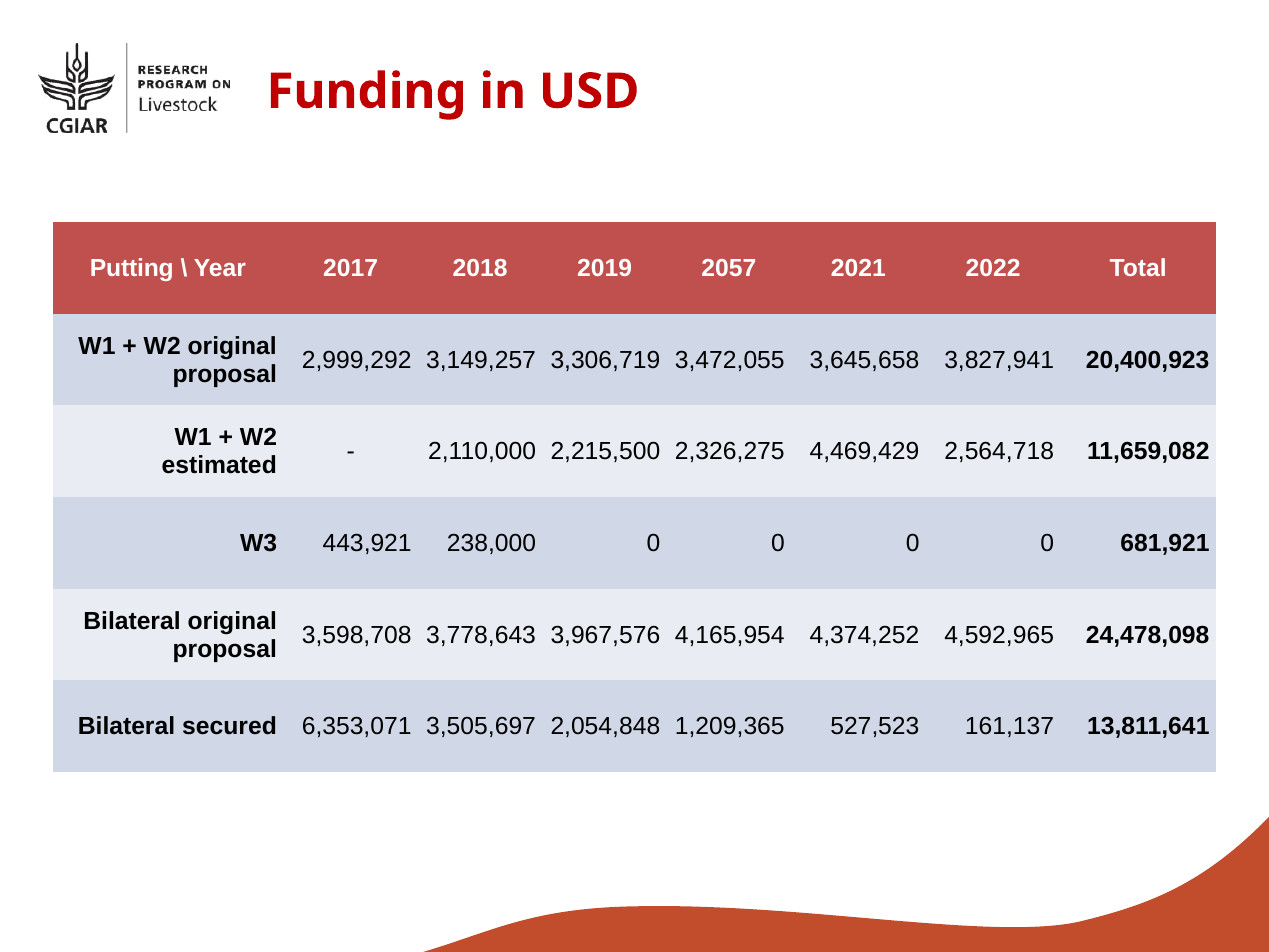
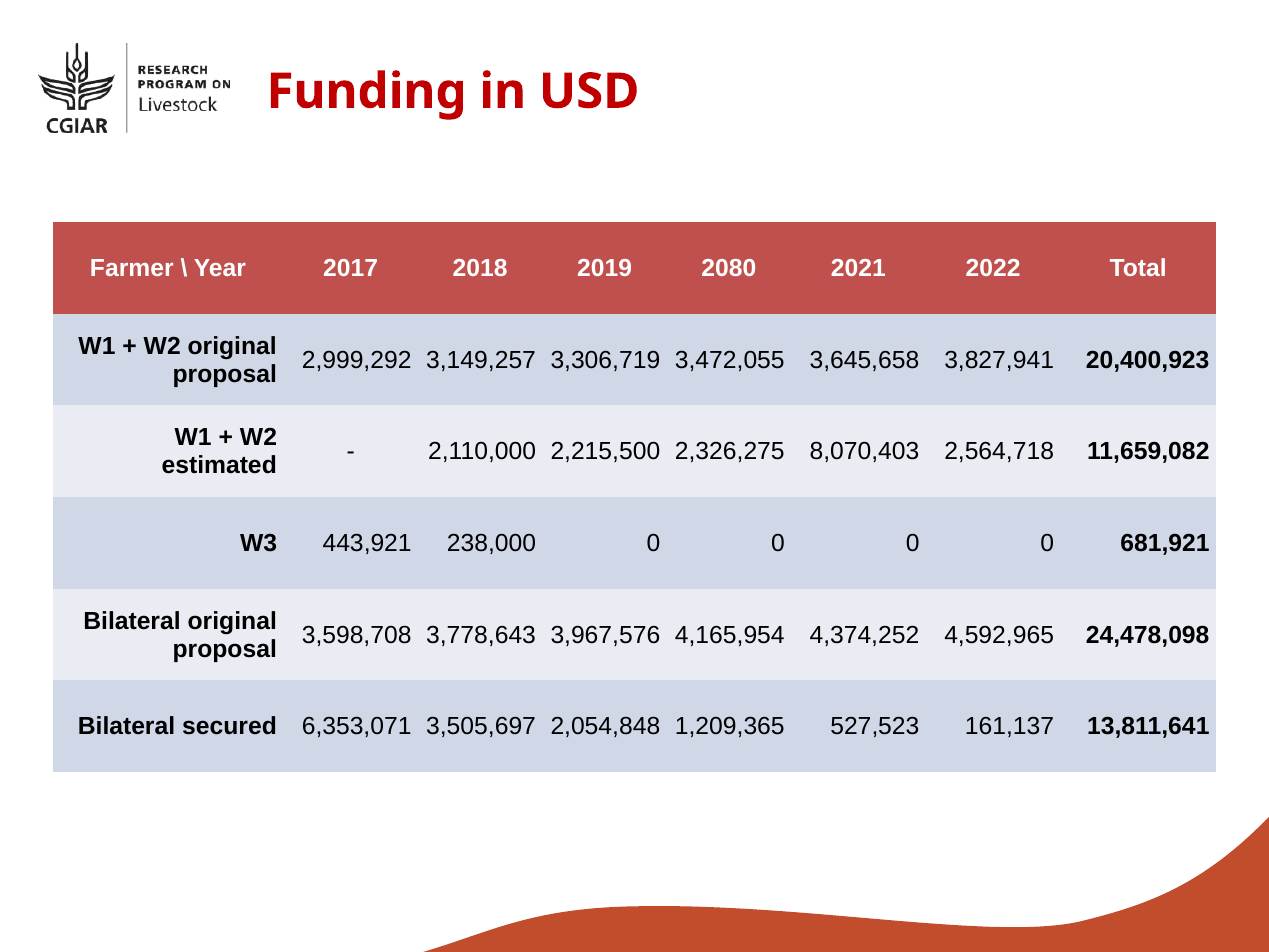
Putting: Putting -> Farmer
2057: 2057 -> 2080
4,469,429: 4,469,429 -> 8,070,403
